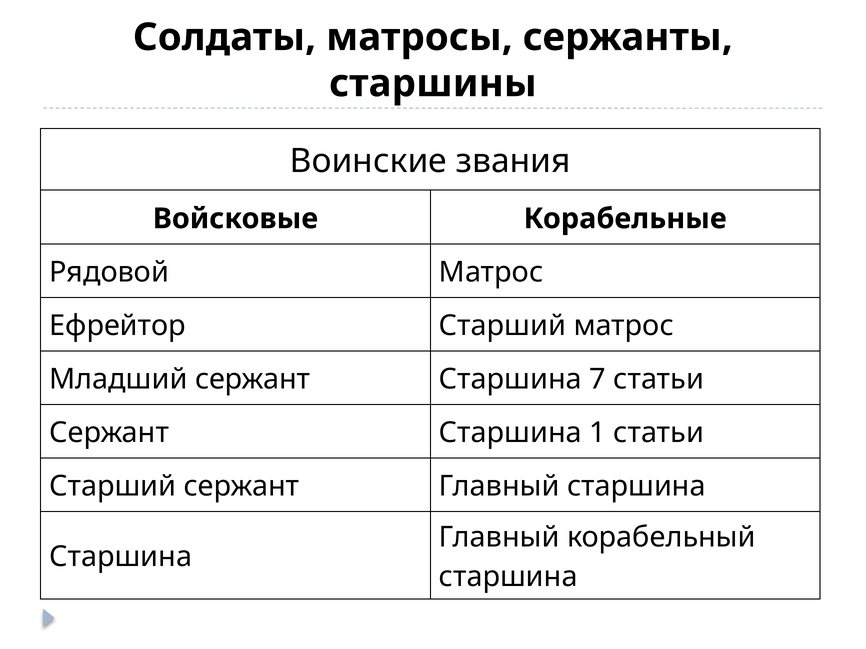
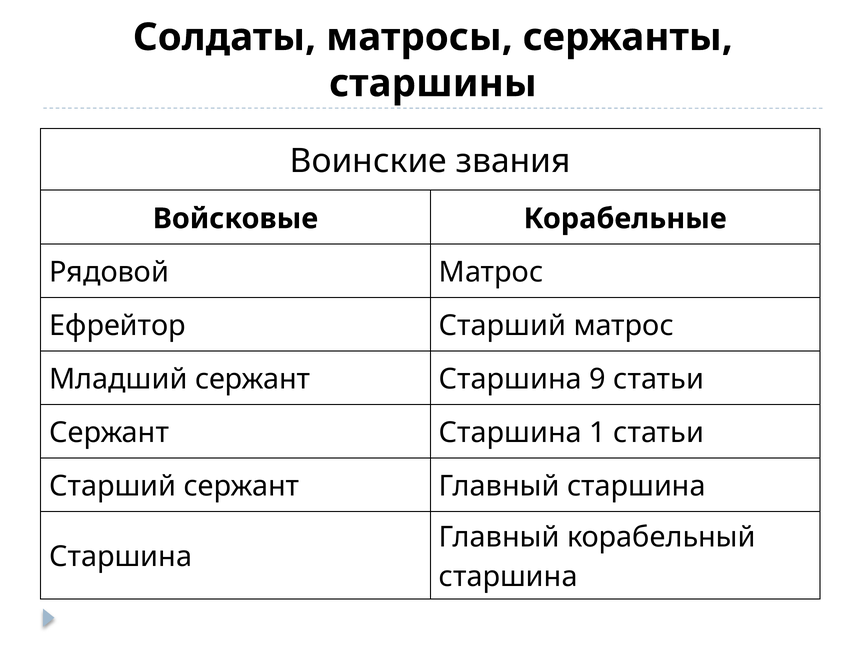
7: 7 -> 9
